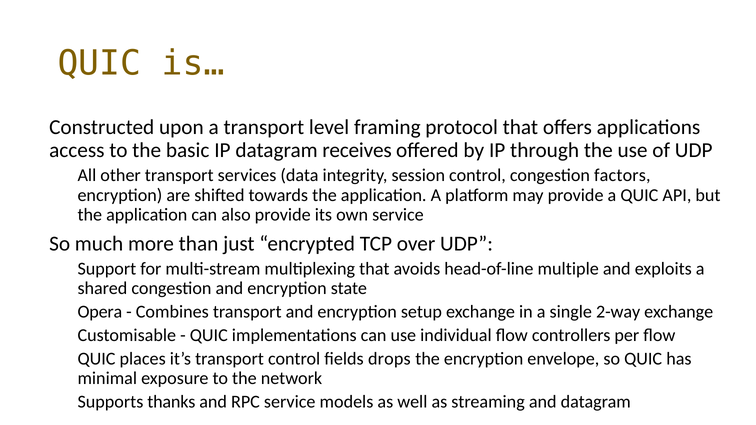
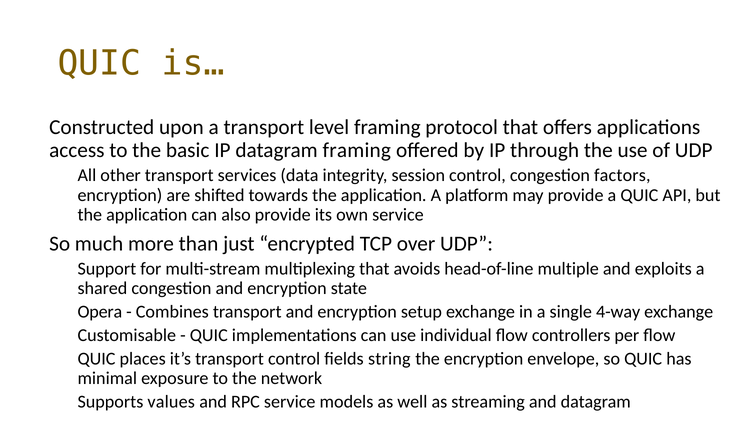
datagram receives: receives -> framing
2-way: 2-way -> 4-way
drops: drops -> string
thanks: thanks -> values
